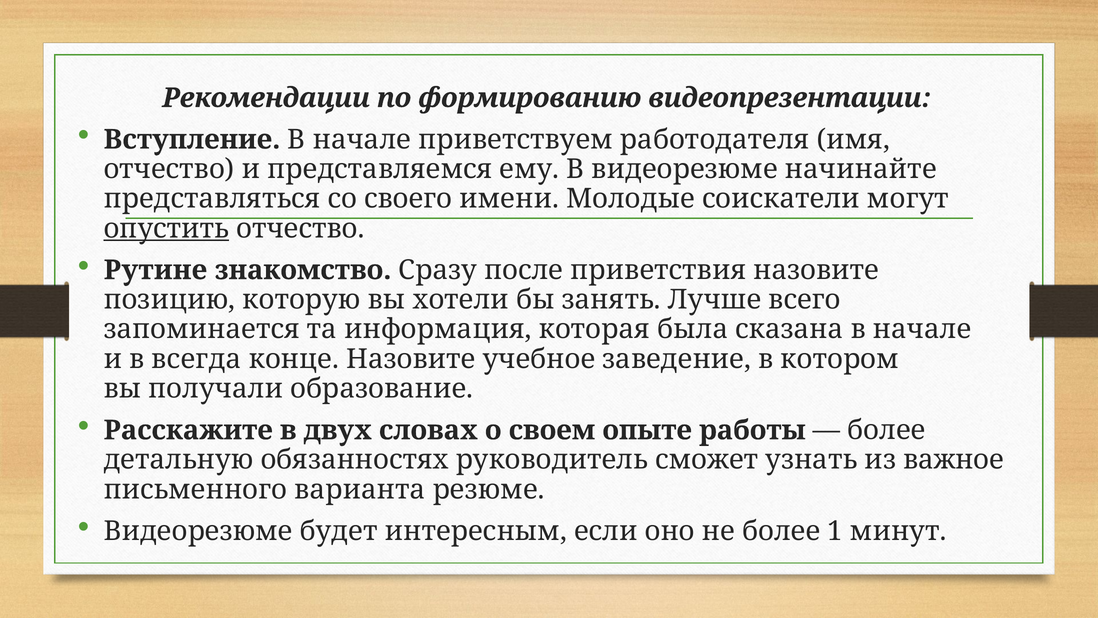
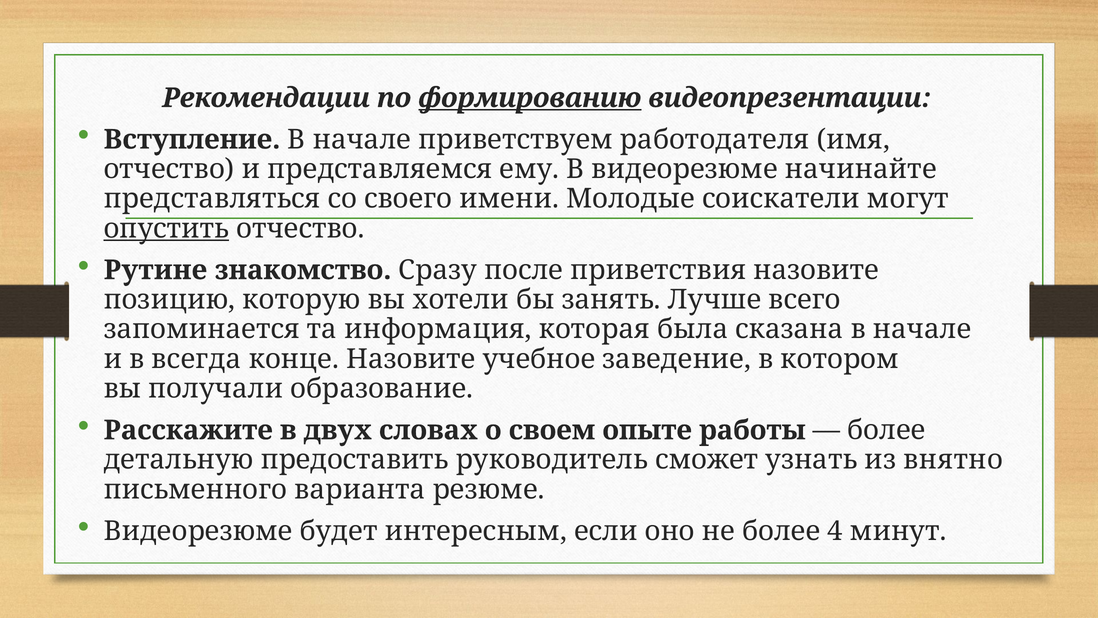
формированию underline: none -> present
обязанностях: обязанностях -> предоставить
важное: важное -> внятно
1: 1 -> 4
